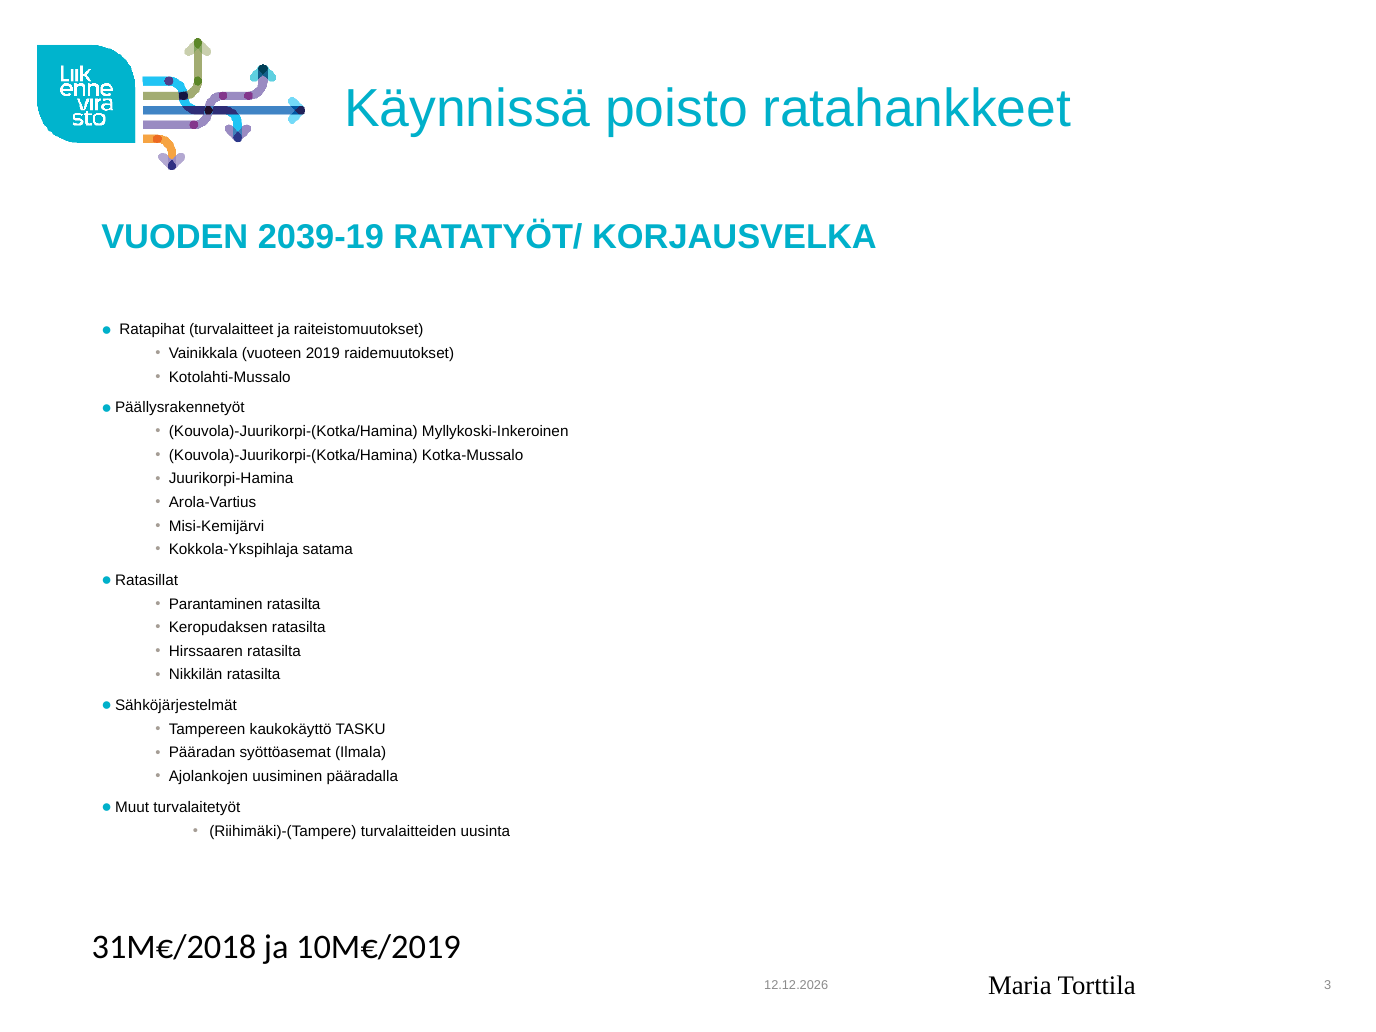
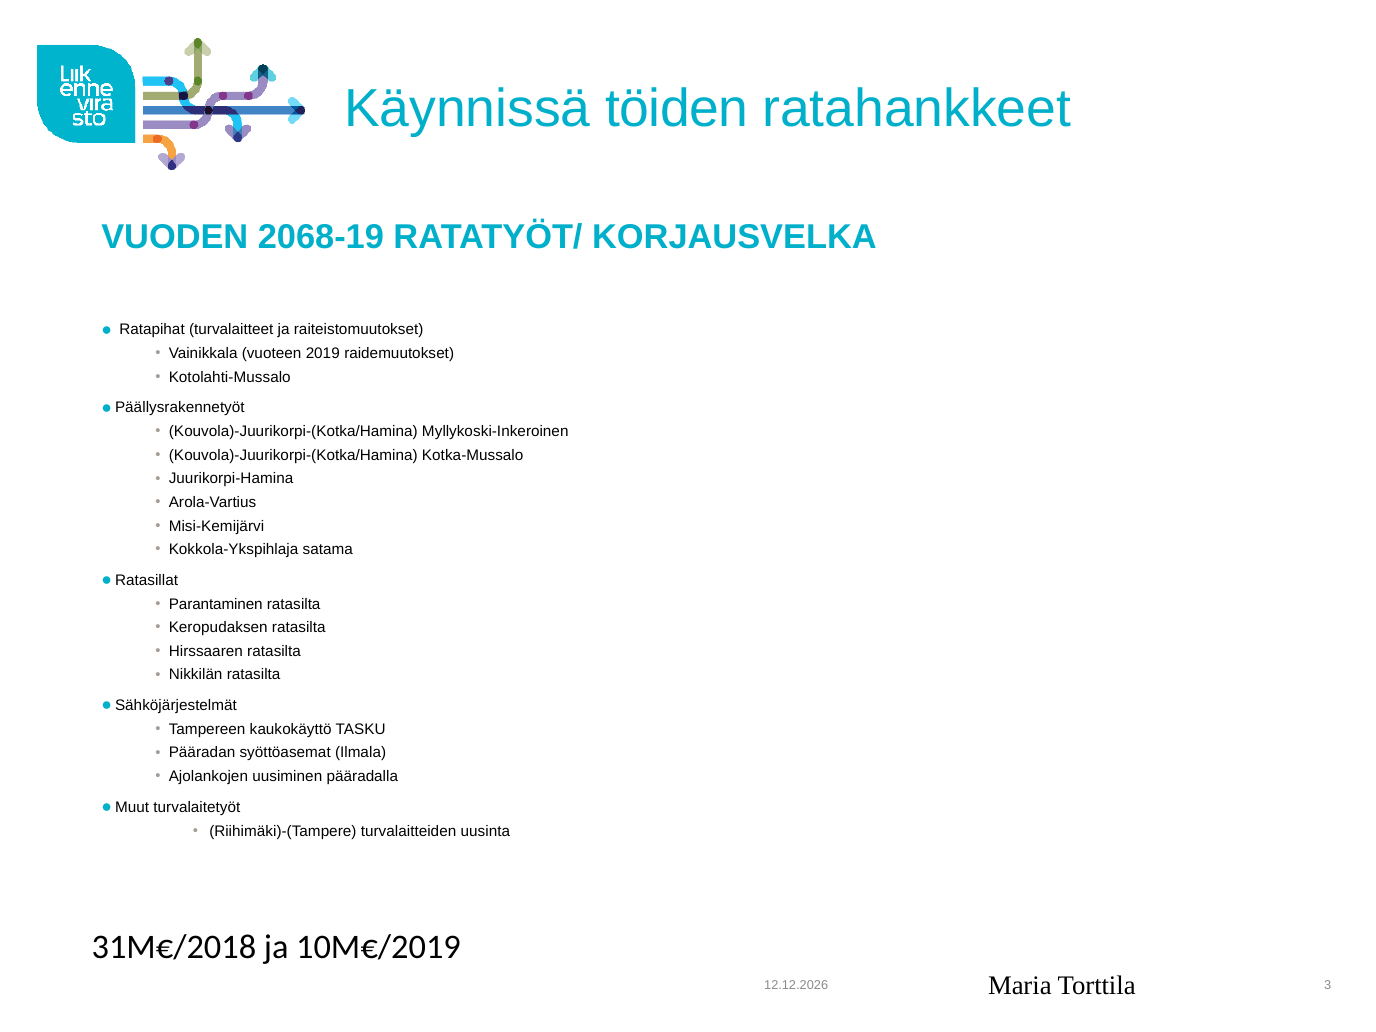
poisto: poisto -> töiden
2039-19: 2039-19 -> 2068-19
